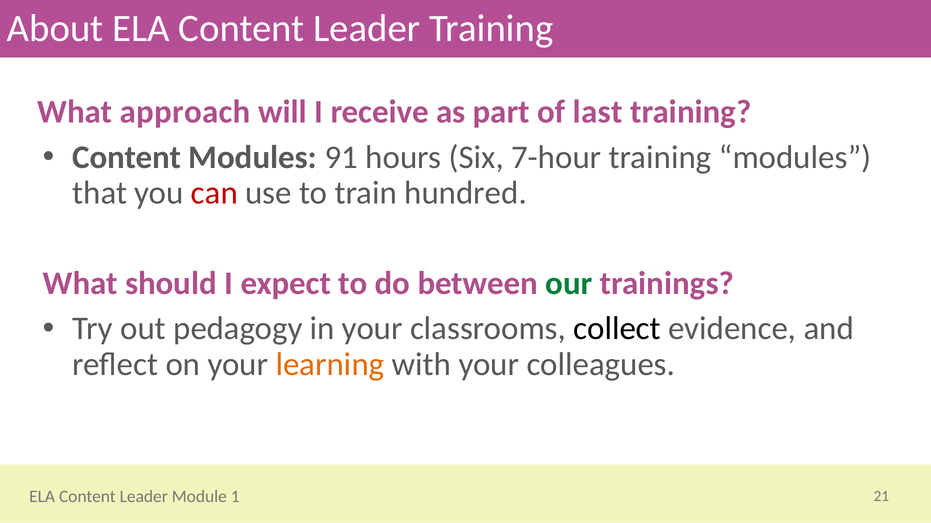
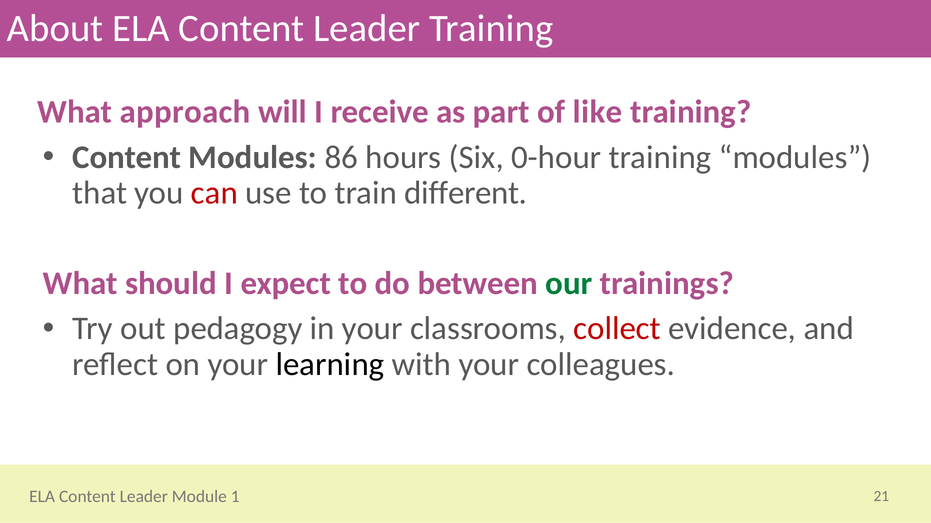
last: last -> like
91: 91 -> 86
7-hour: 7-hour -> 0-hour
hundred: hundred -> different
collect colour: black -> red
learning colour: orange -> black
